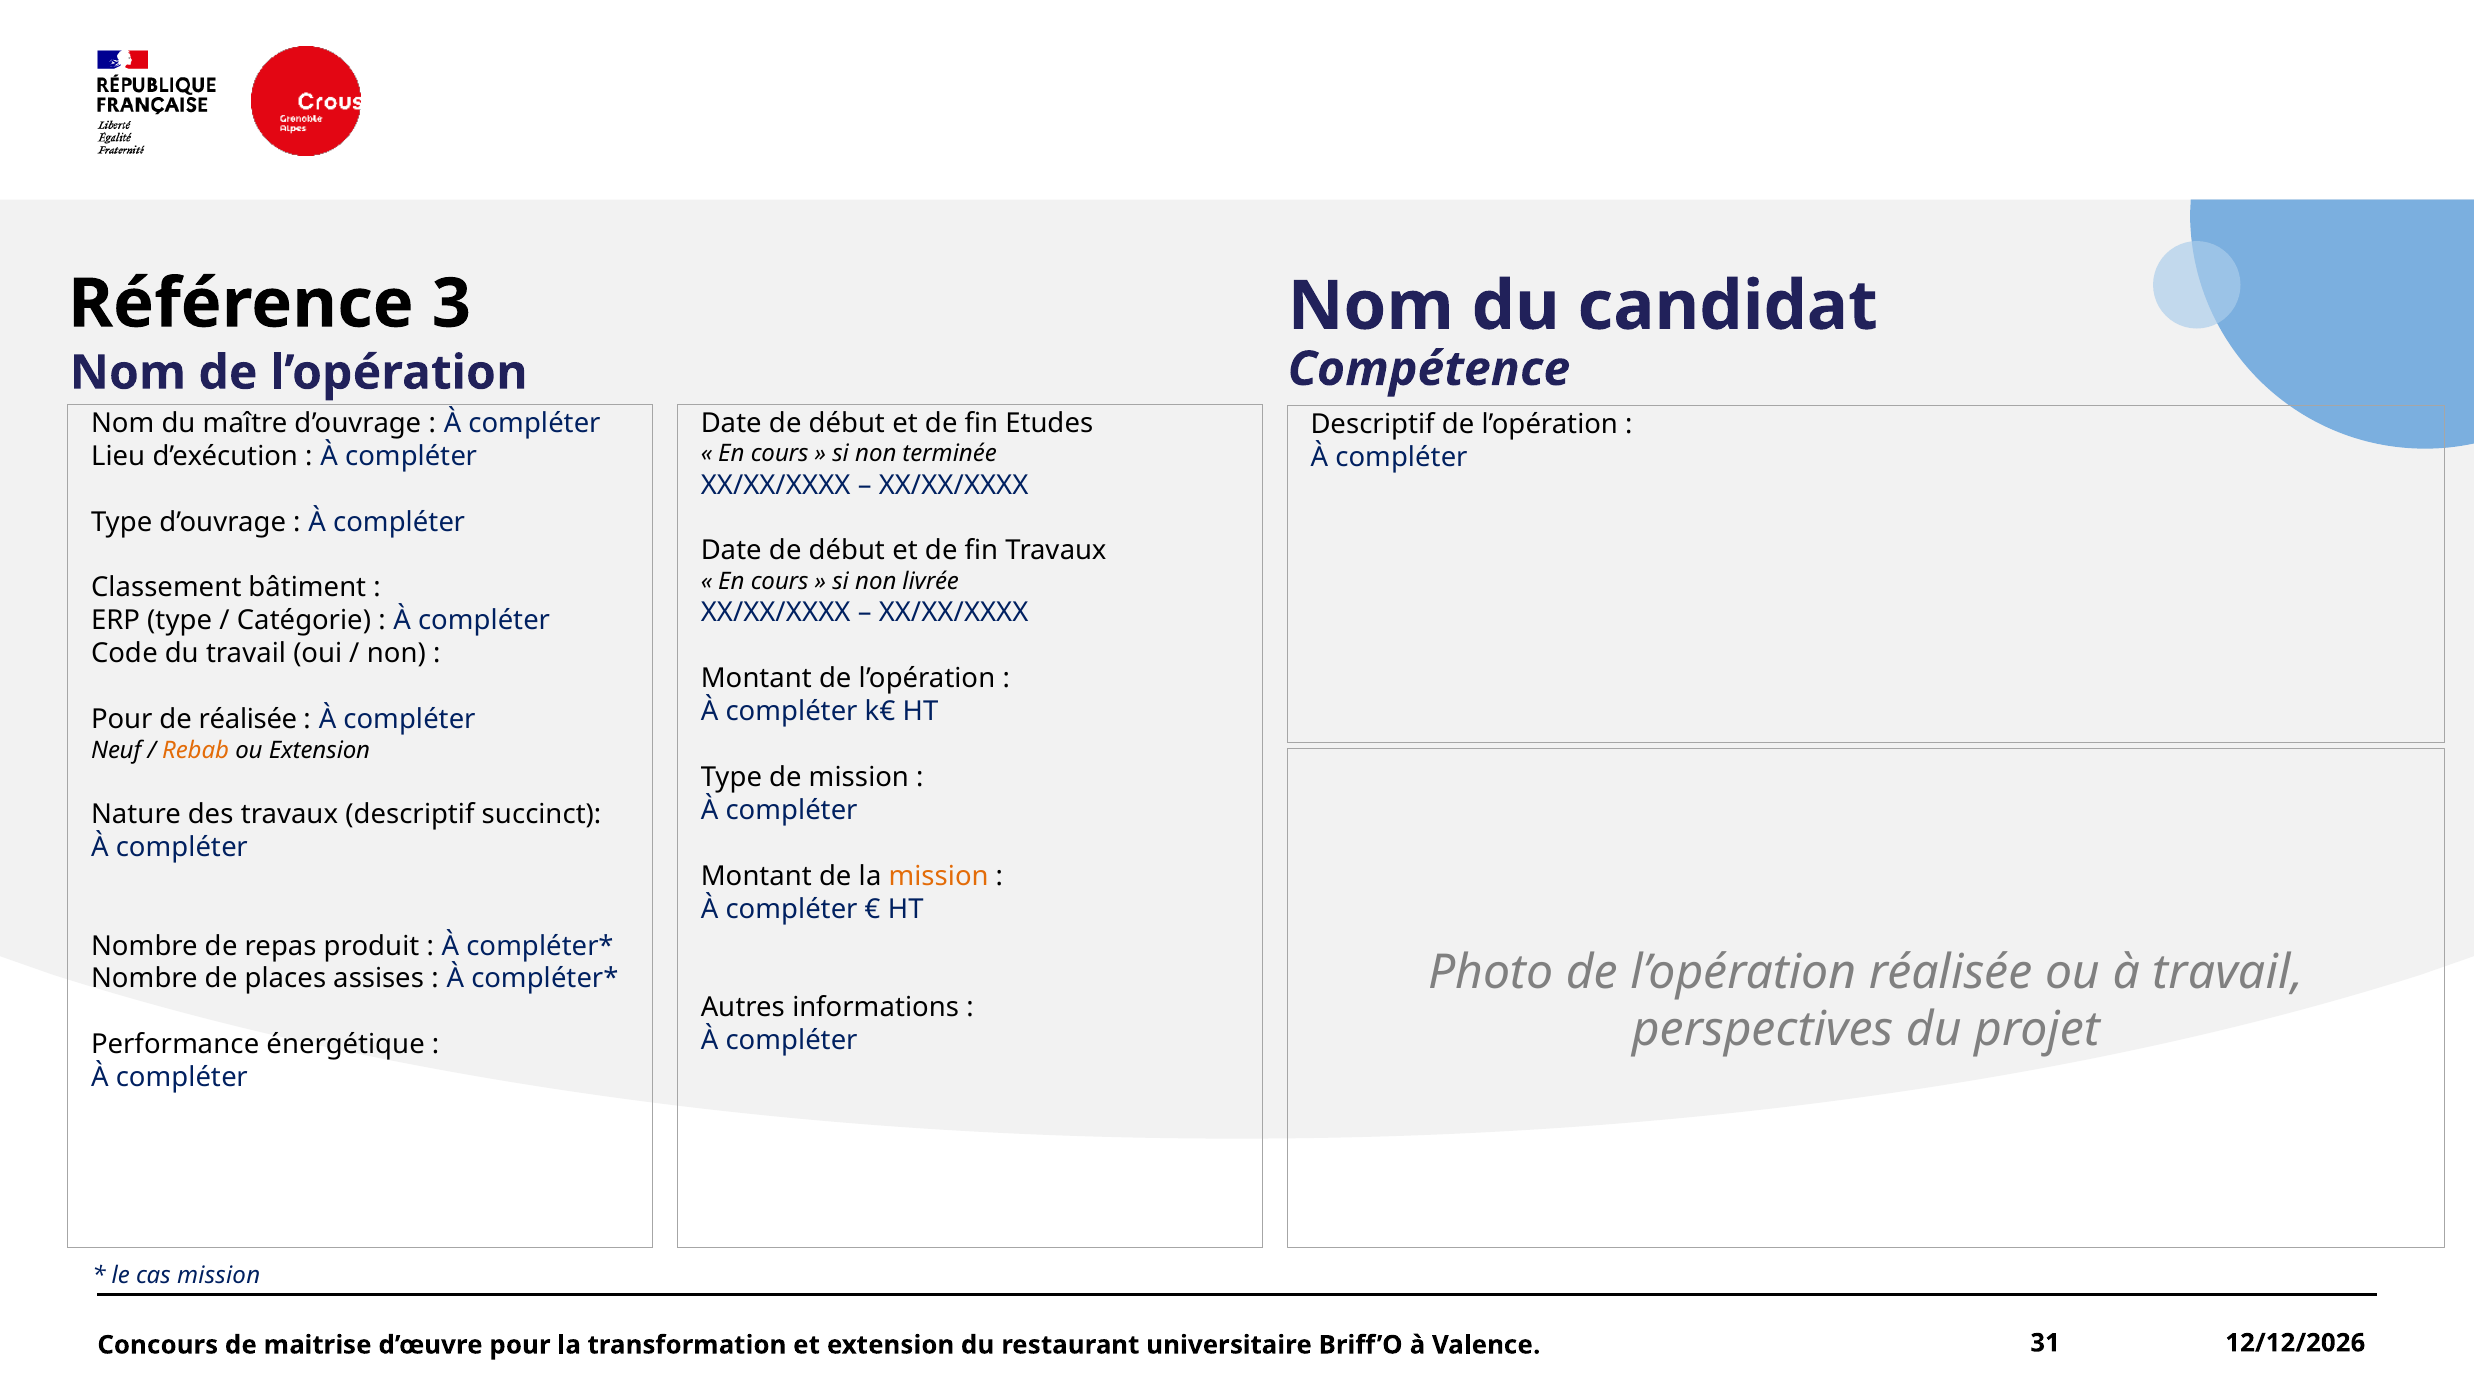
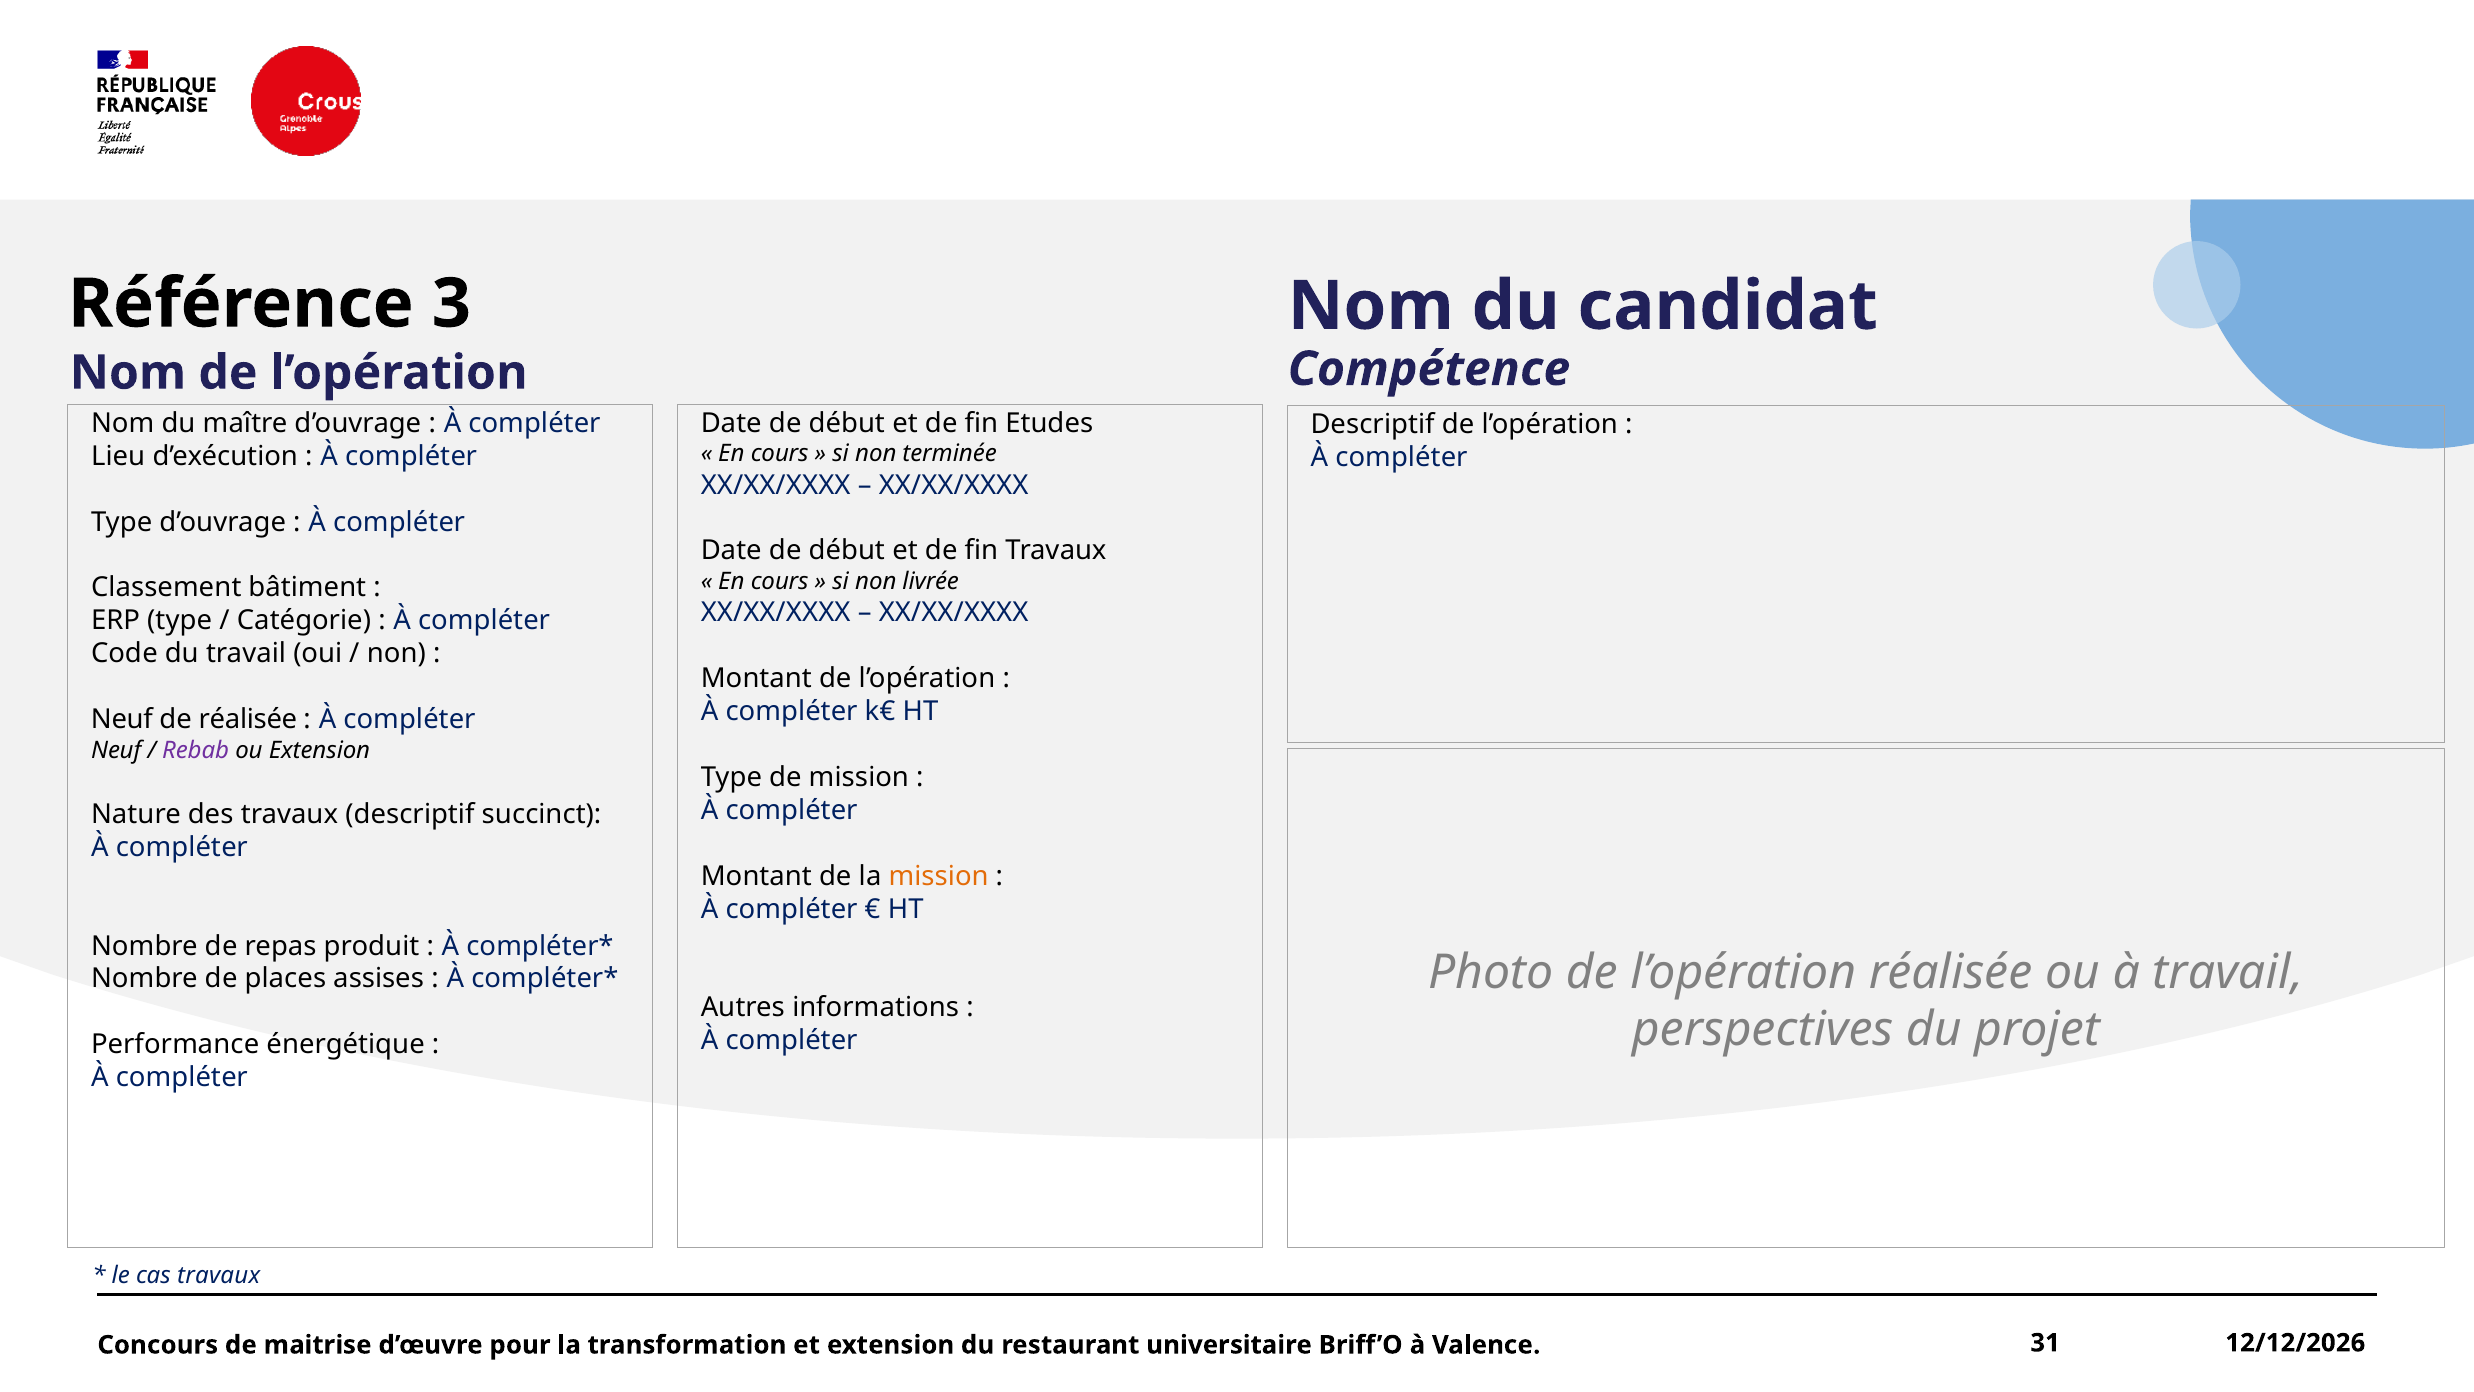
Pour at (122, 719): Pour -> Neuf
Rebab colour: orange -> purple
cas mission: mission -> travaux
